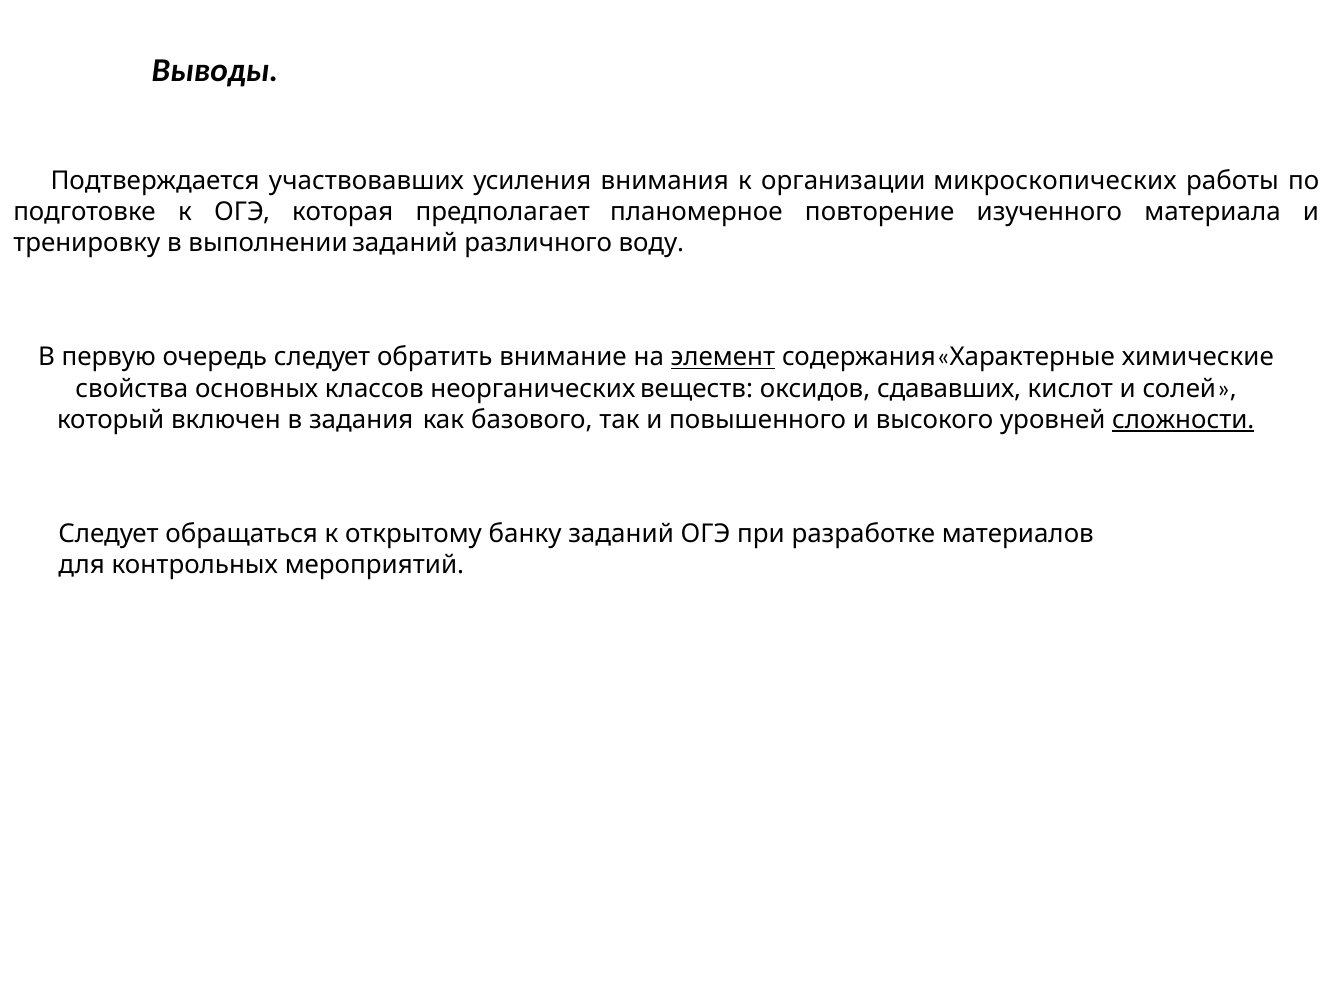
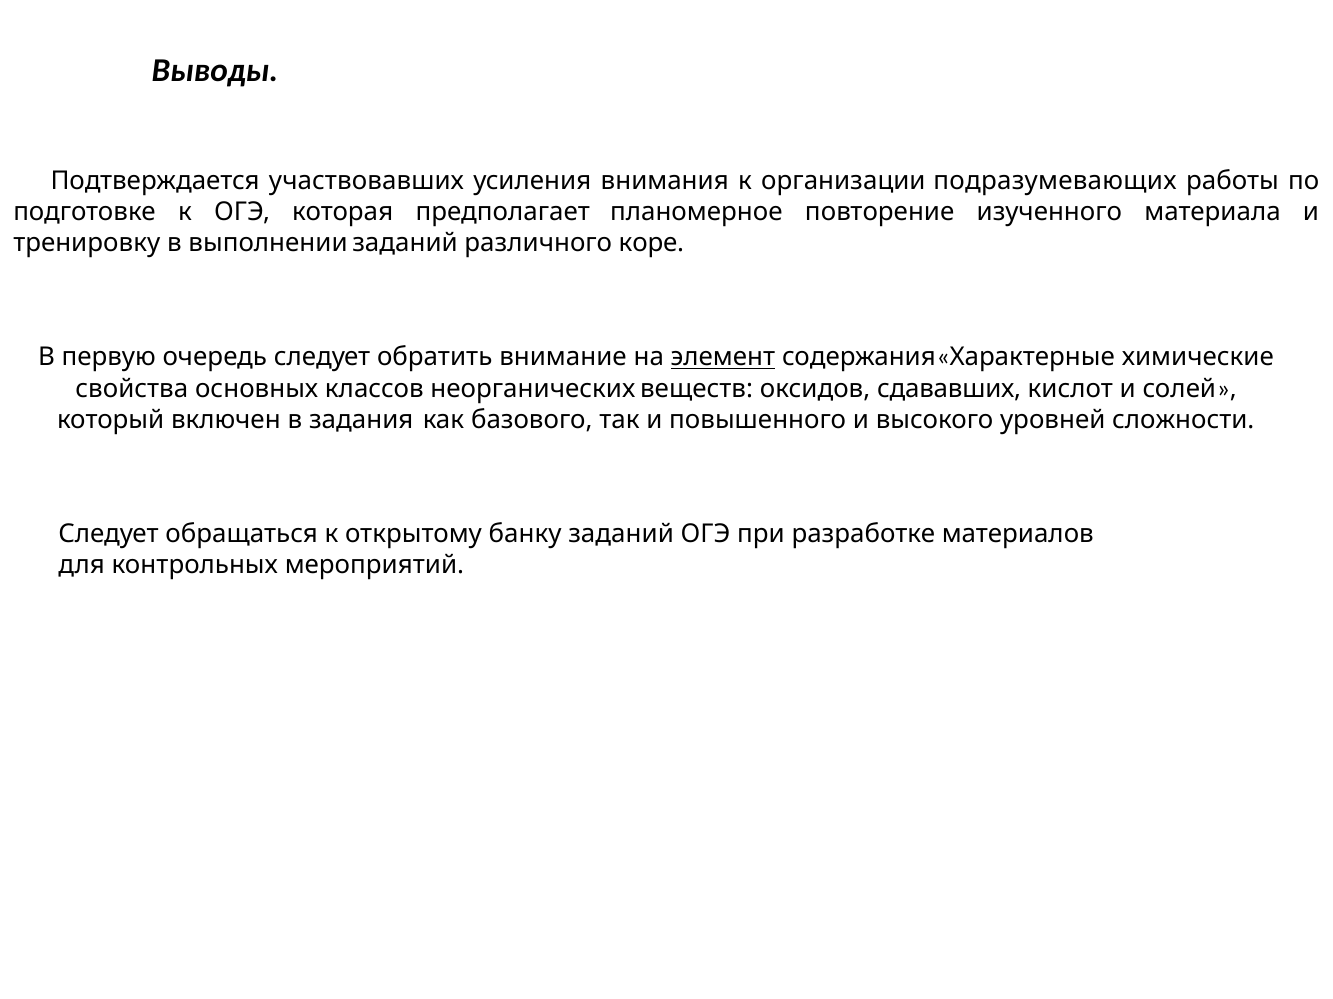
микроскопических: микроскопических -> подразумевающих
воду: воду -> коре
сложности underline: present -> none
